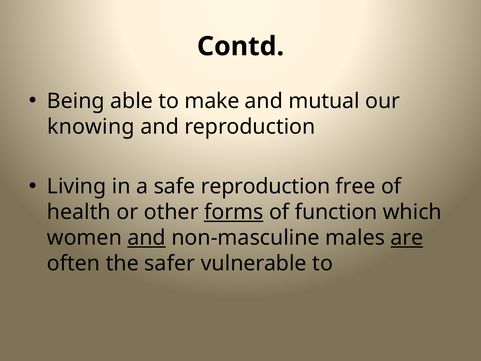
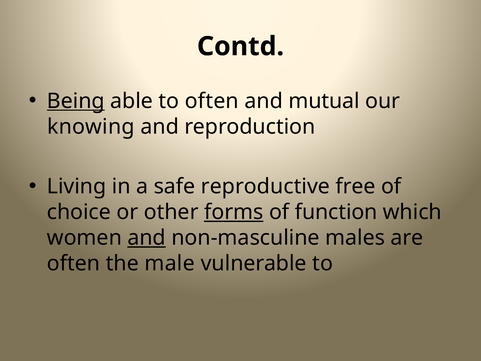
Being underline: none -> present
to make: make -> often
safe reproduction: reproduction -> reproductive
health: health -> choice
are underline: present -> none
safer: safer -> male
